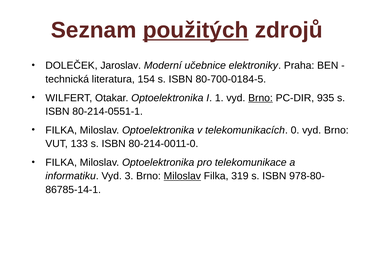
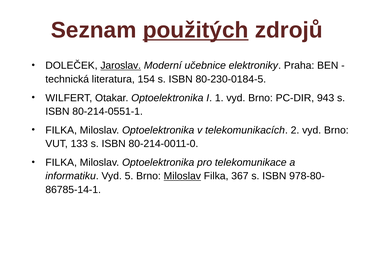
Jaroslav underline: none -> present
80-700-0184-5: 80-700-0184-5 -> 80-230-0184-5
Brno at (261, 98) underline: present -> none
935: 935 -> 943
0: 0 -> 2
3: 3 -> 5
319: 319 -> 367
